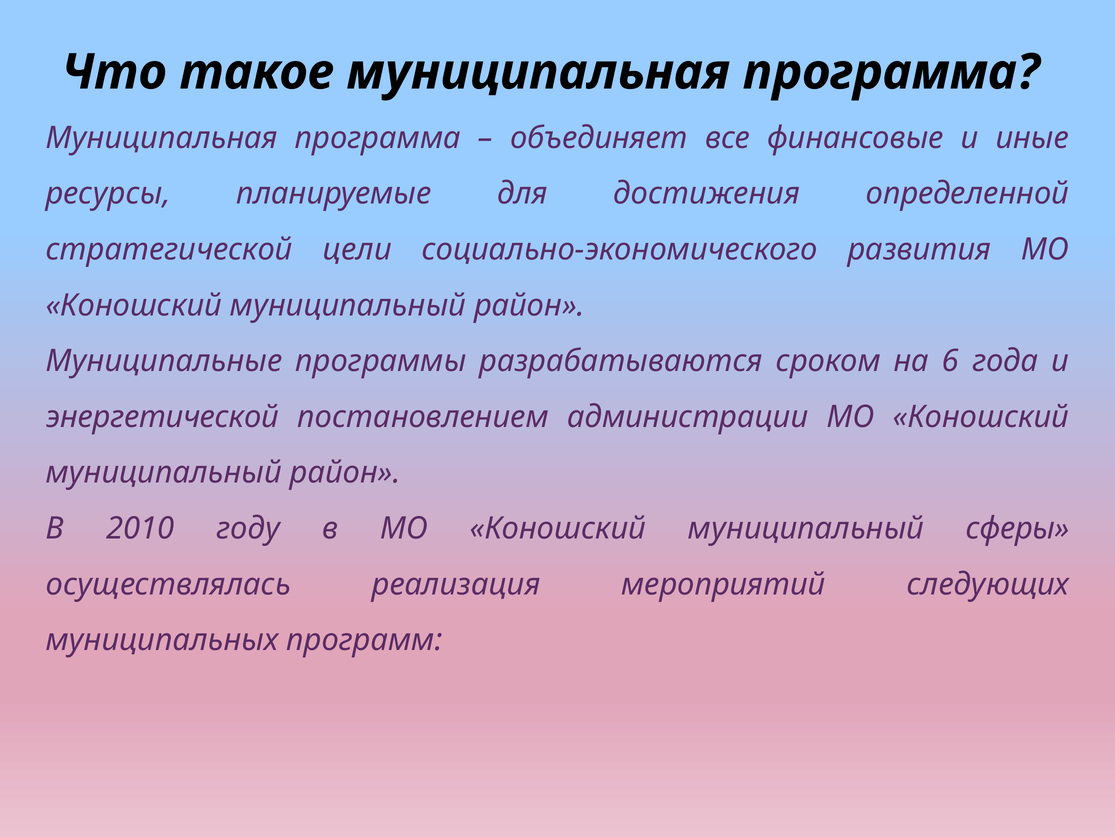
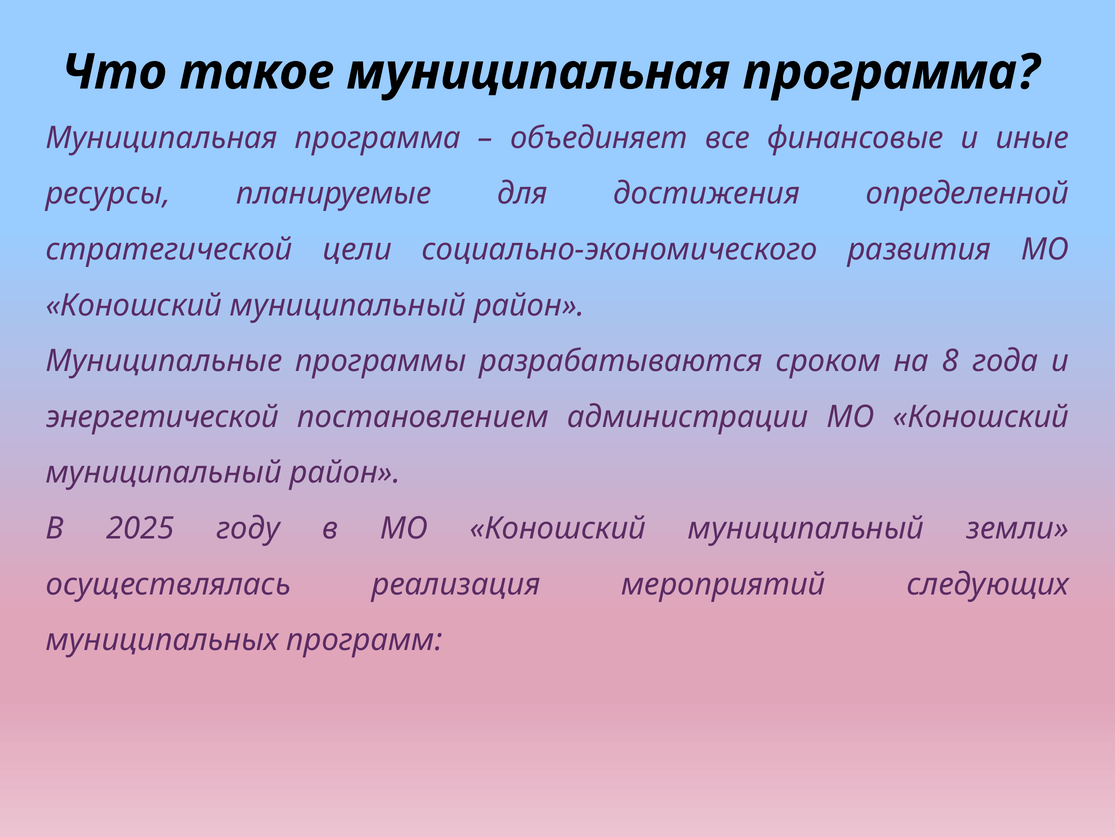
6: 6 -> 8
2010: 2010 -> 2025
сферы: сферы -> земли
